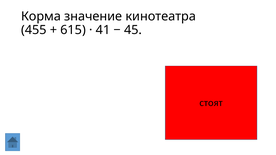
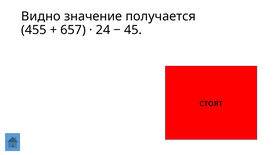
Корма: Корма -> Видно
кинотеатра: кинотеатра -> получается
615: 615 -> 657
41: 41 -> 24
